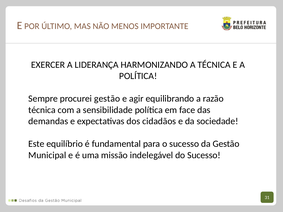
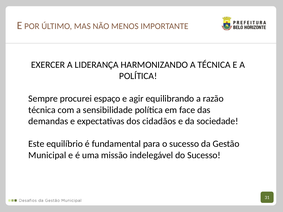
procurei gestão: gestão -> espaço
